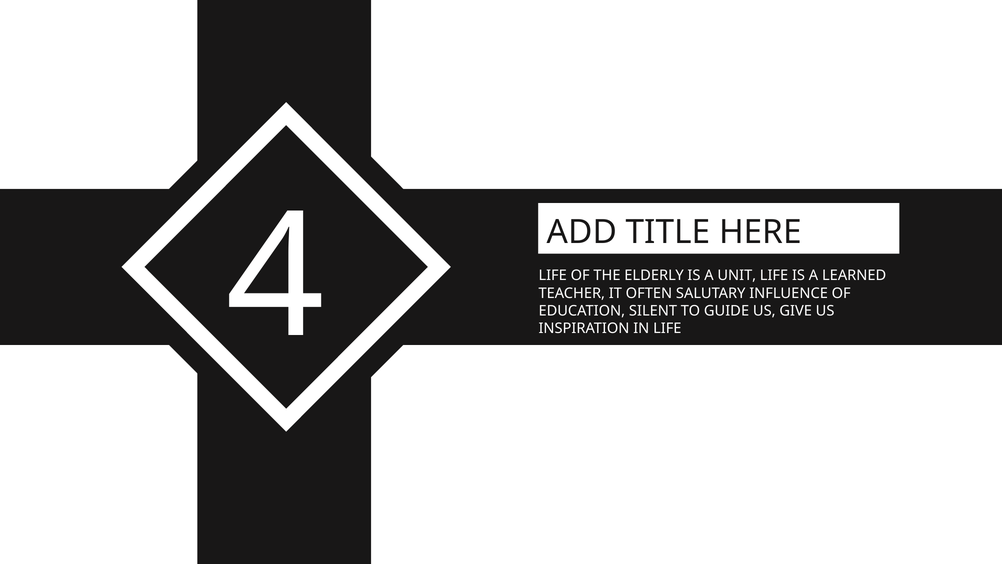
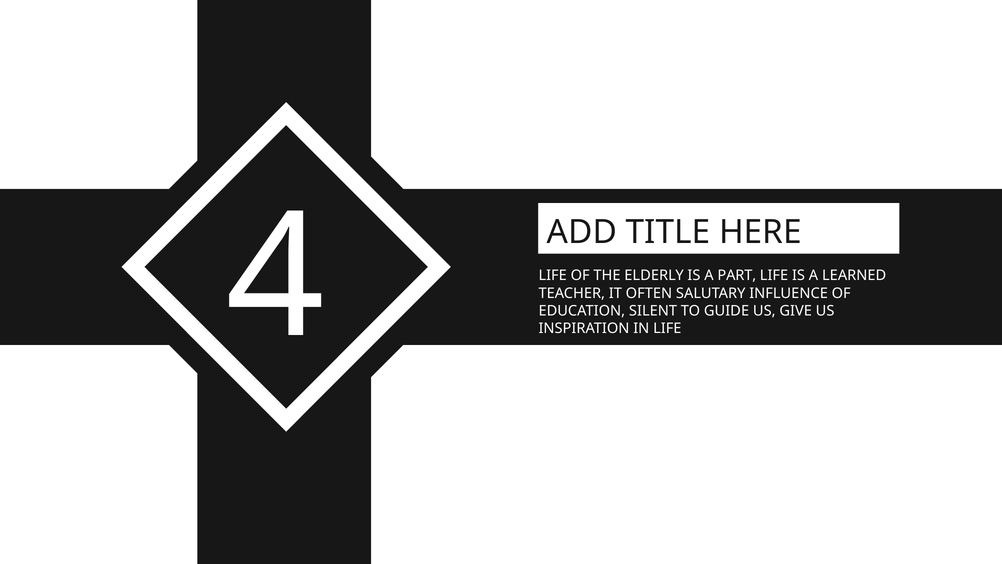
UNIT: UNIT -> PART
